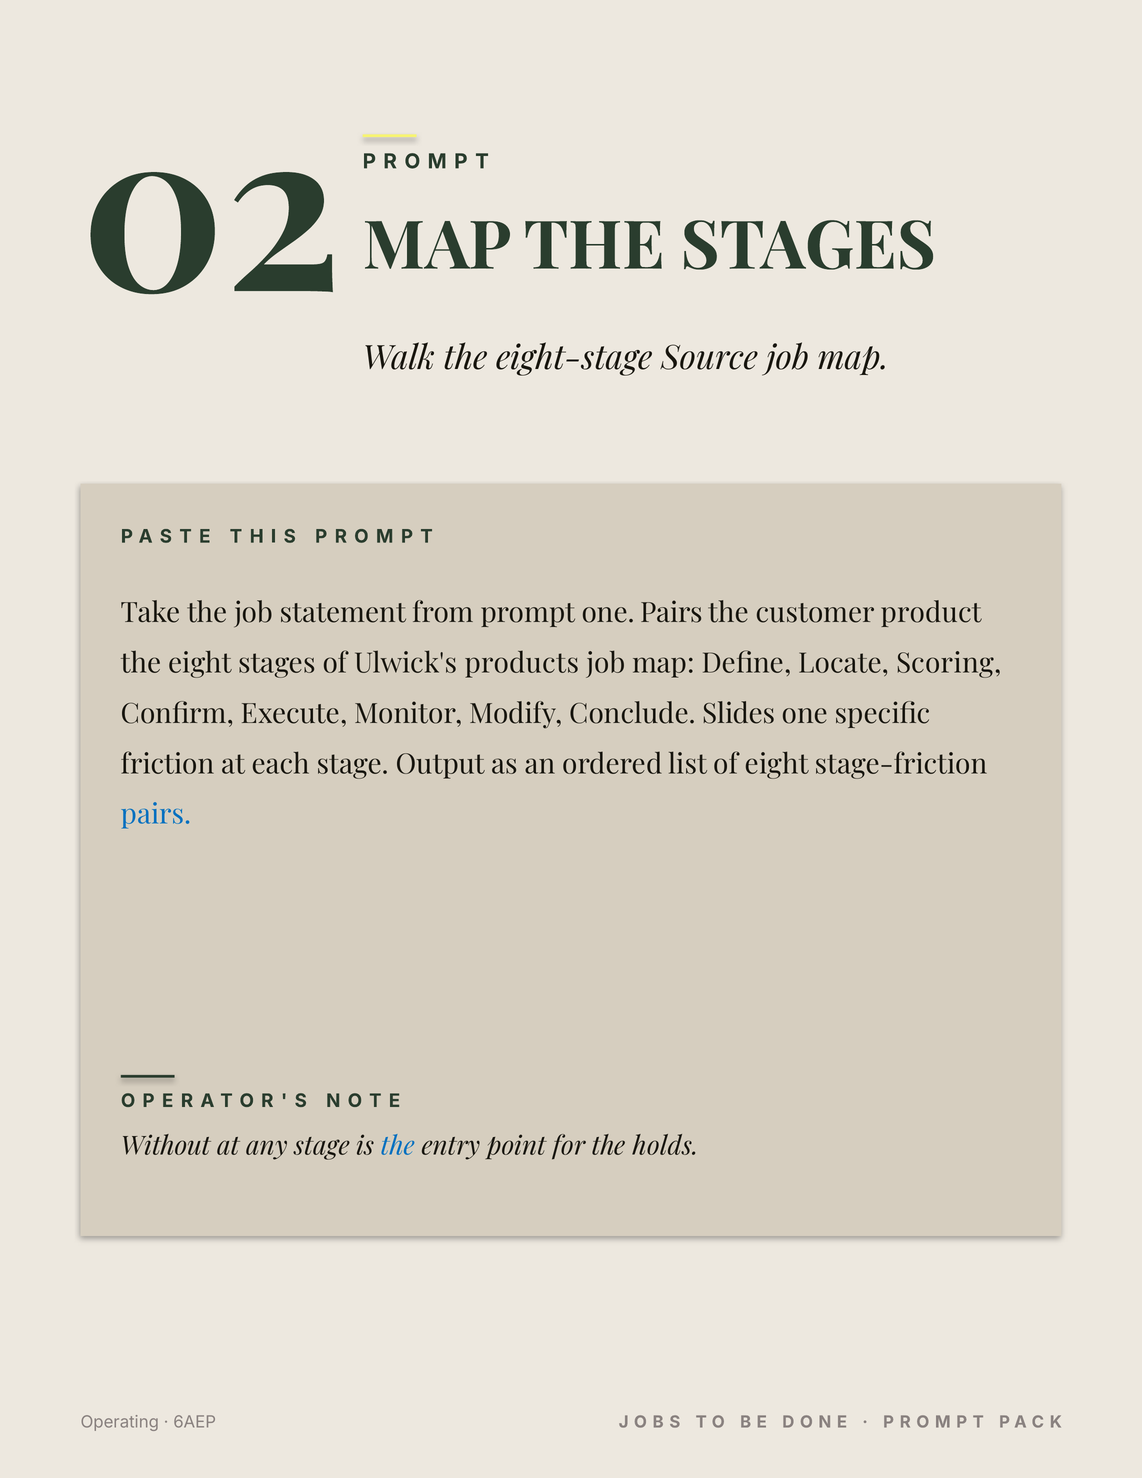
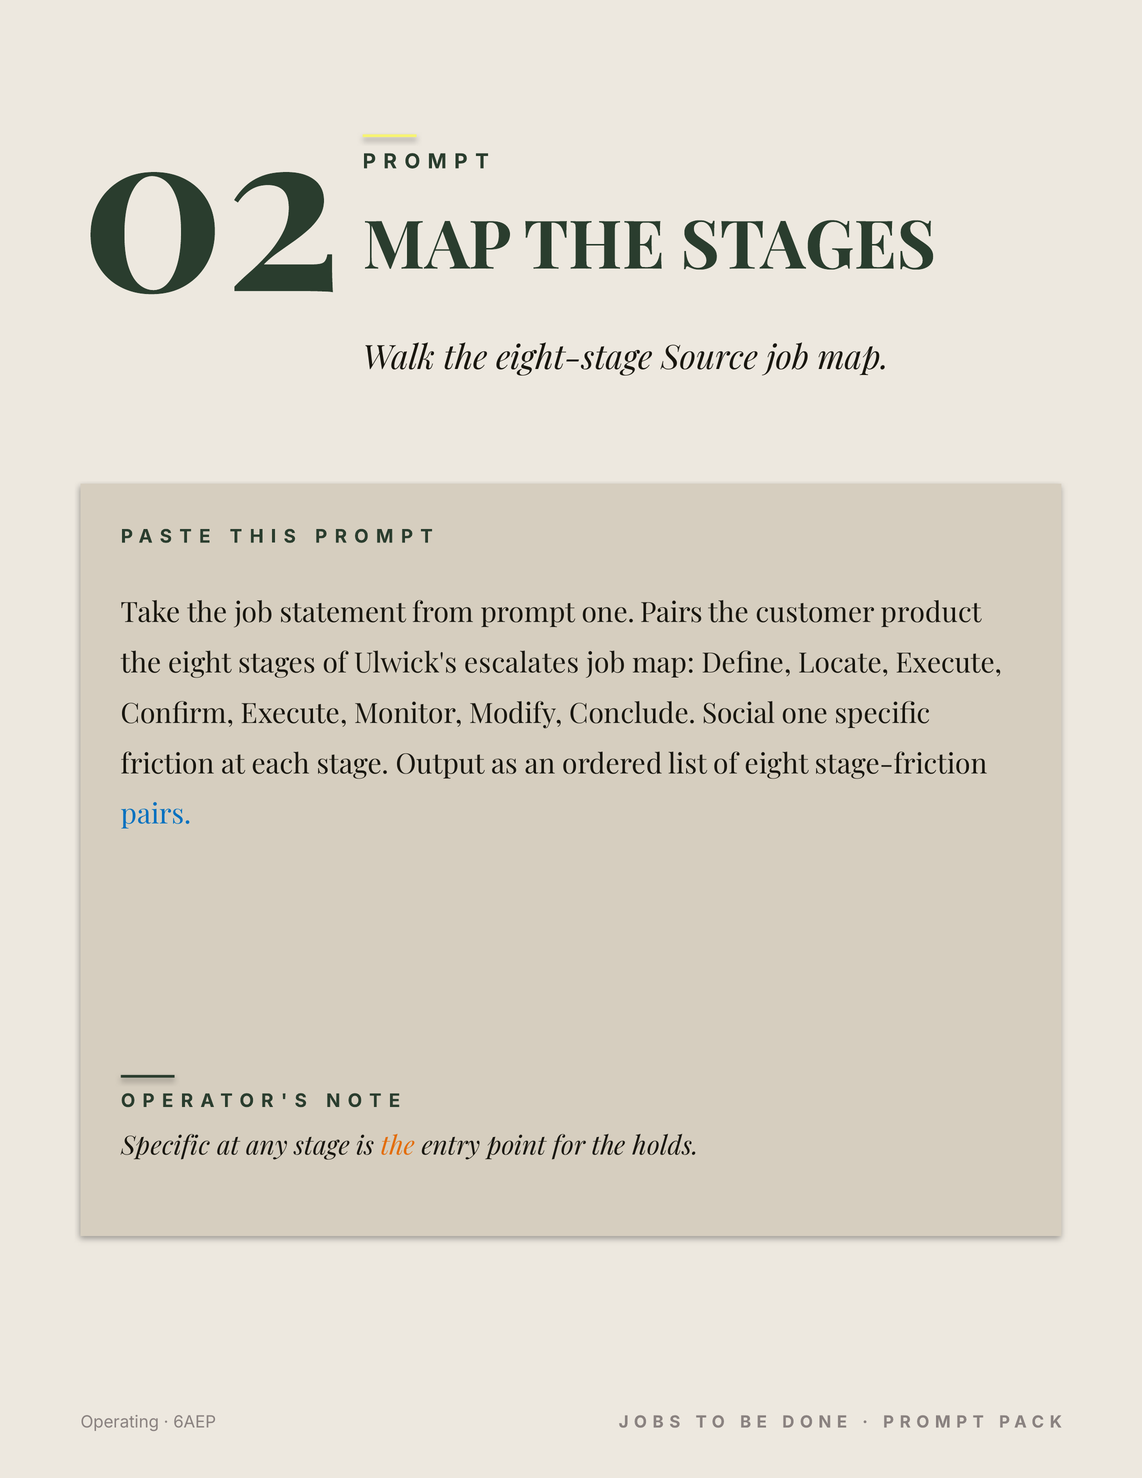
products: products -> escalates
Locate Scoring: Scoring -> Execute
Slides: Slides -> Social
Without at (166, 1146): Without -> Specific
the at (398, 1146) colour: blue -> orange
